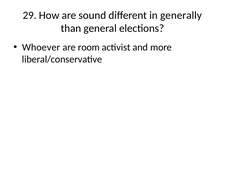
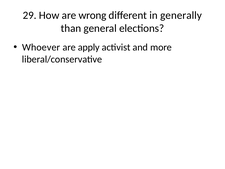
sound: sound -> wrong
room: room -> apply
